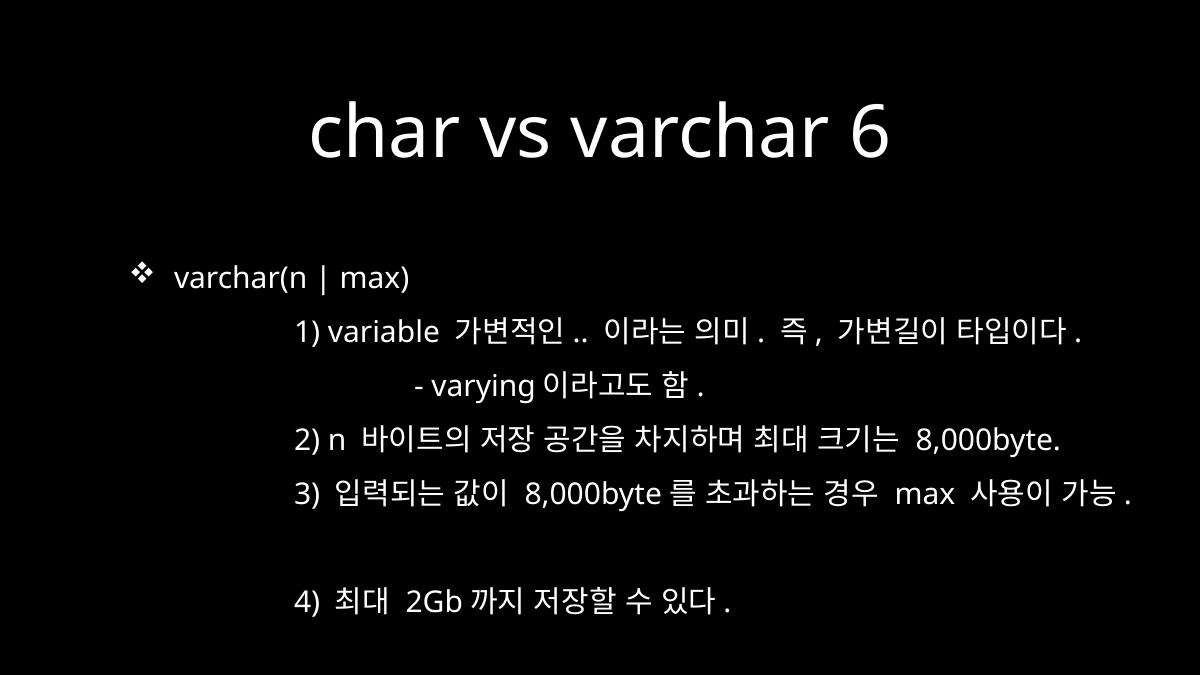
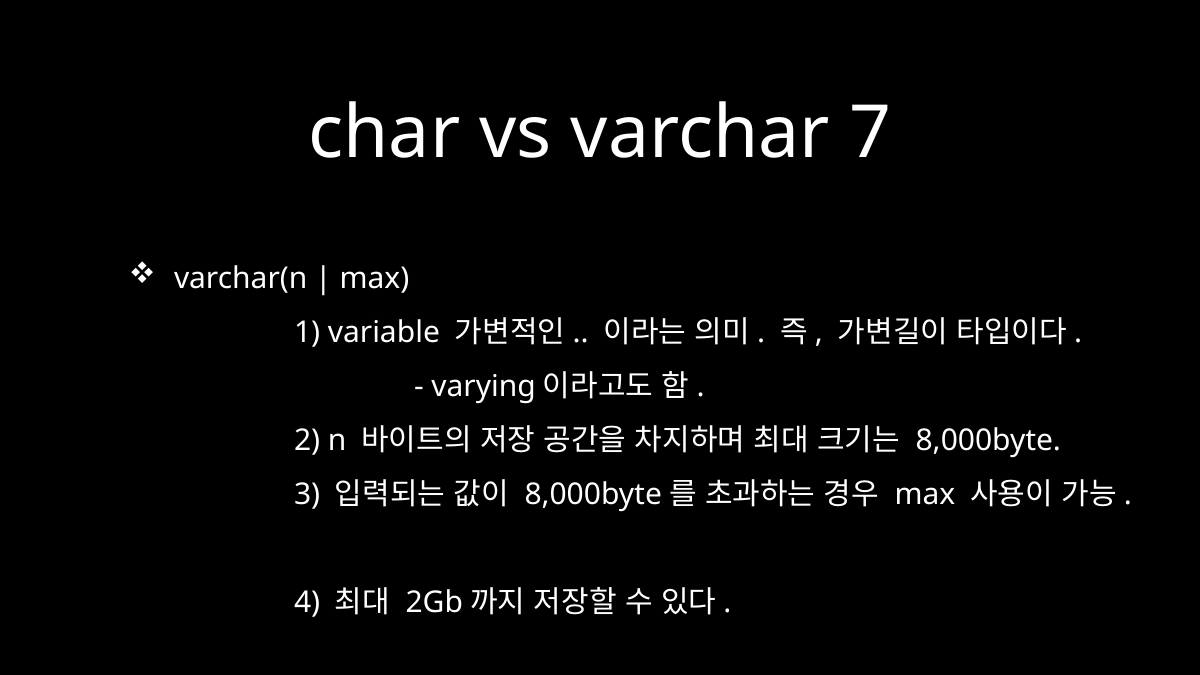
6: 6 -> 7
